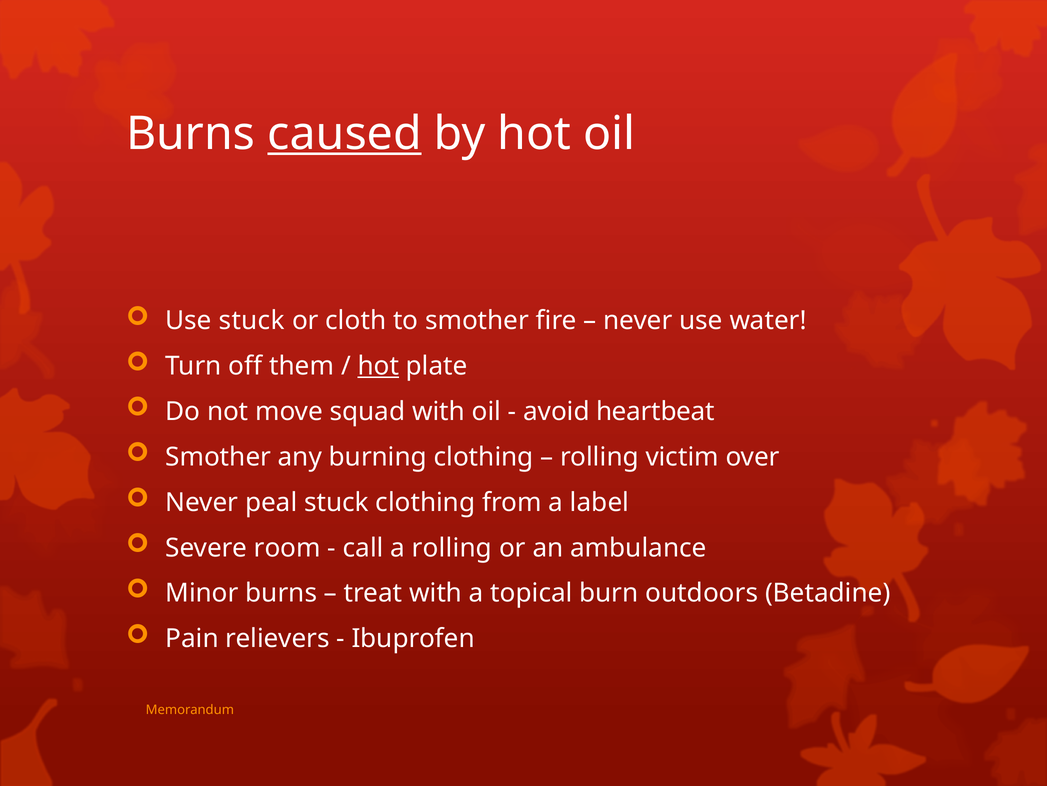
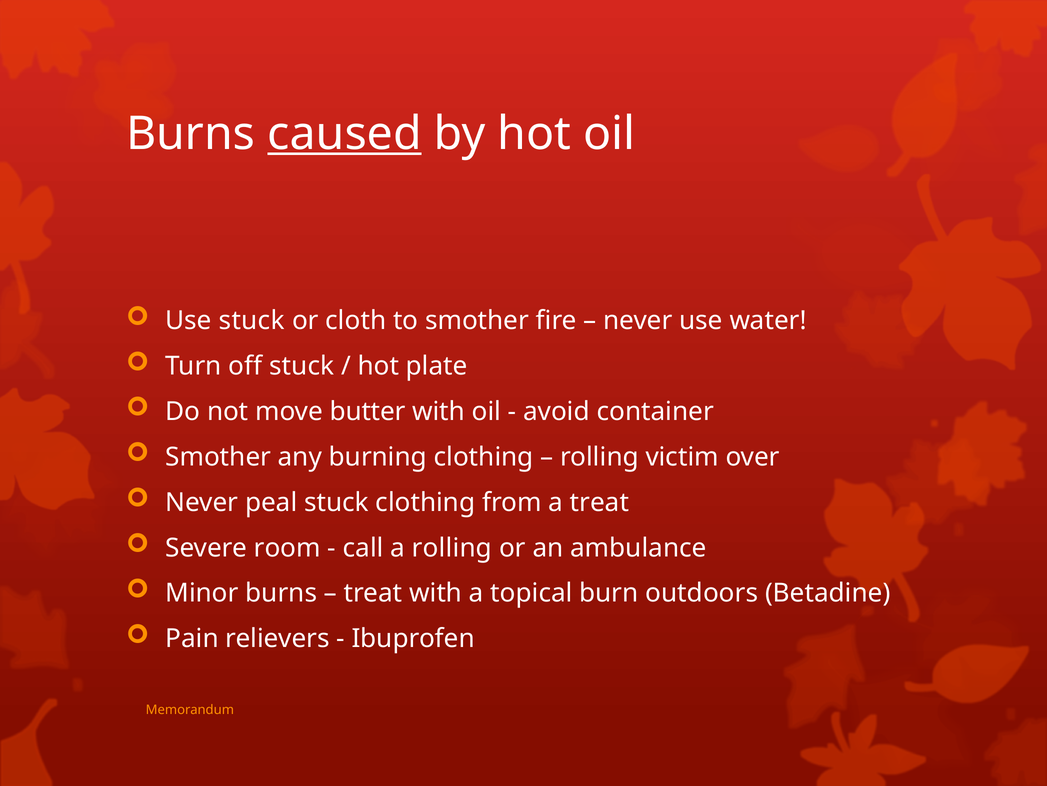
off them: them -> stuck
hot at (378, 366) underline: present -> none
squad: squad -> butter
heartbeat: heartbeat -> container
a label: label -> treat
